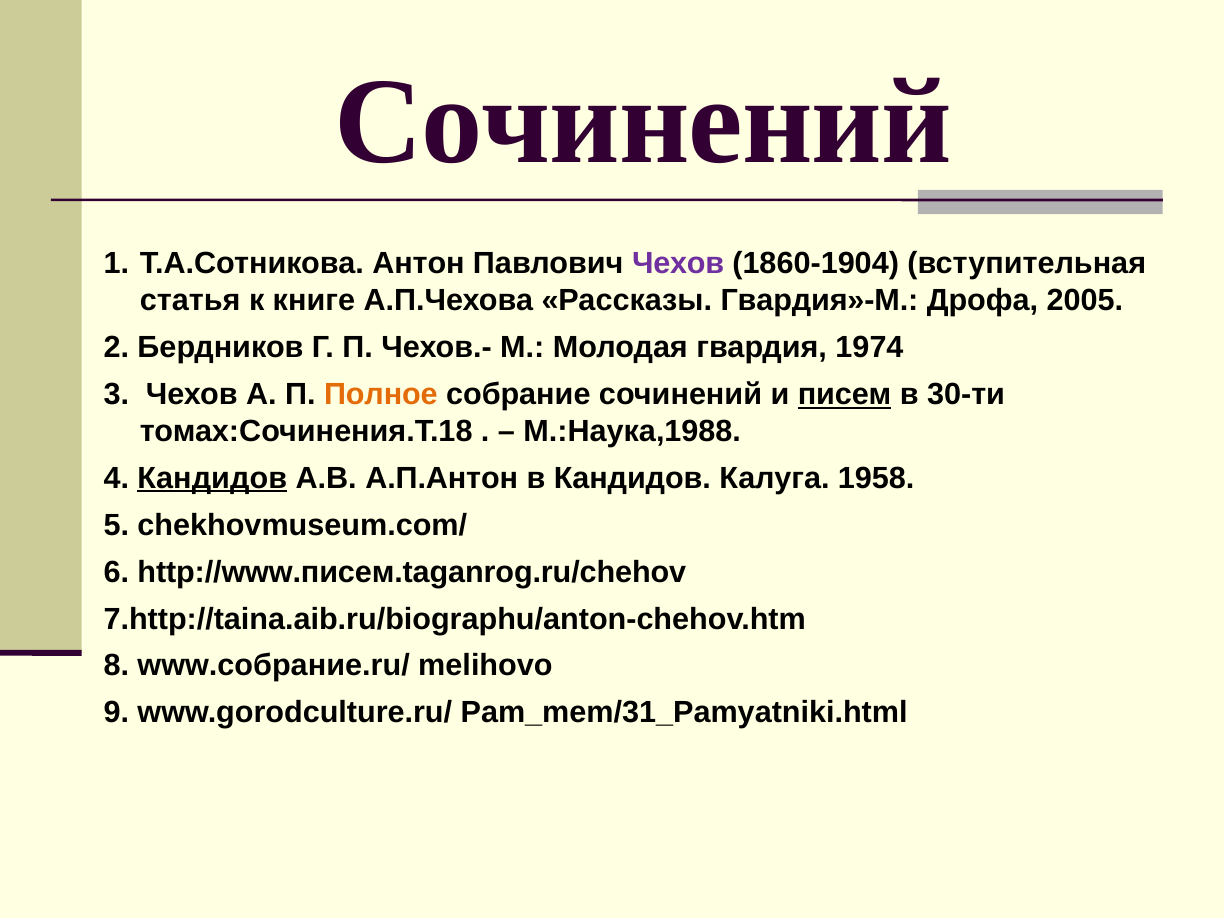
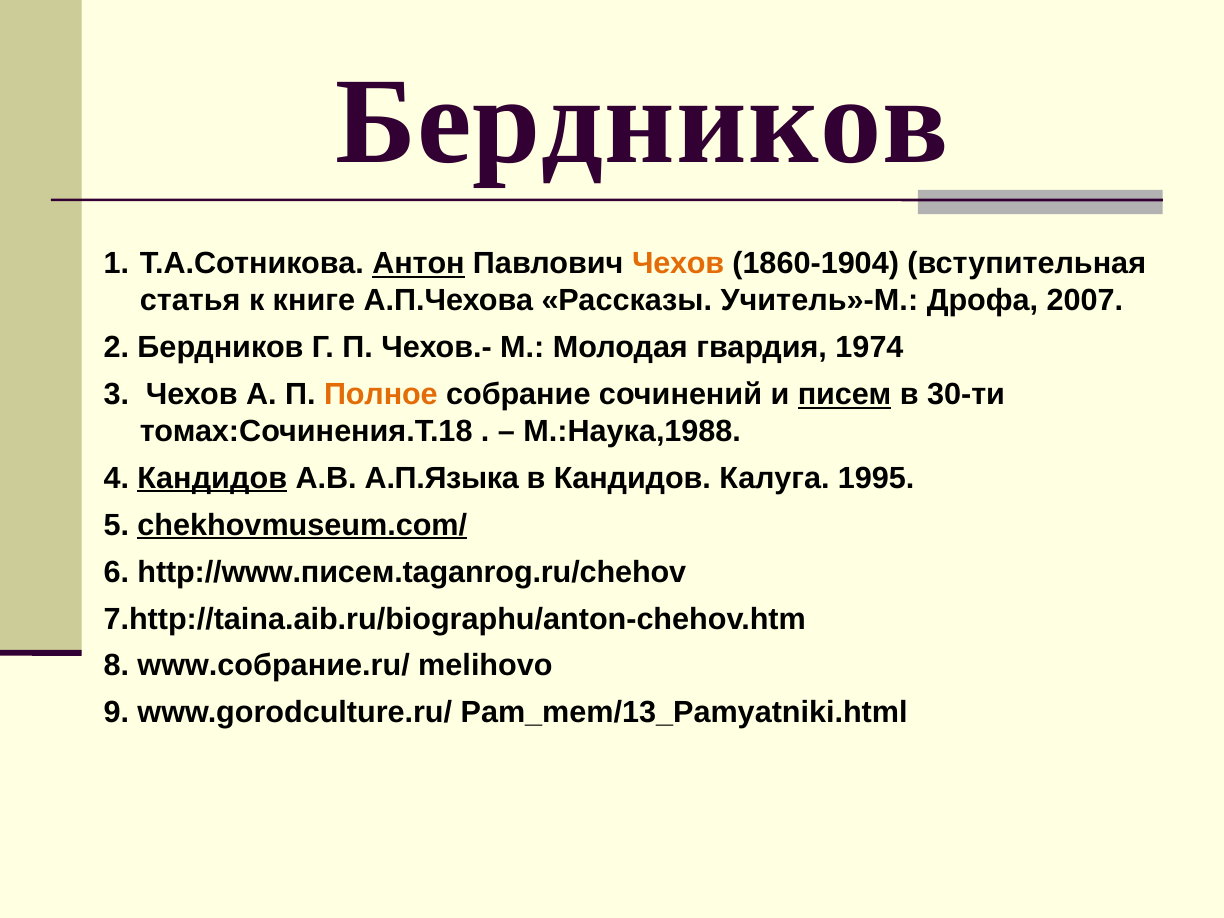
Сочинений at (643, 122): Сочинений -> Бердников
Антон underline: none -> present
Чехов at (678, 264) colour: purple -> orange
Гвардия»-М: Гвардия»-М -> Учитель»-М
2005: 2005 -> 2007
А.П.Антон: А.П.Антон -> А.П.Языка
1958: 1958 -> 1995
chekhovmuseum.com/ underline: none -> present
Pam_mem/31_Pamyatniki.html: Pam_mem/31_Pamyatniki.html -> Pam_mem/13_Pamyatniki.html
